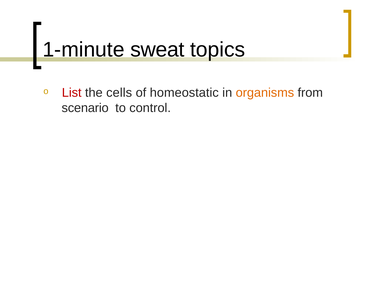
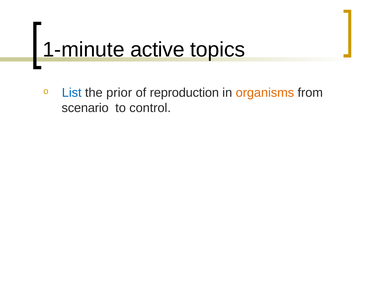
sweat: sweat -> active
List colour: red -> blue
cells: cells -> prior
homeostatic: homeostatic -> reproduction
